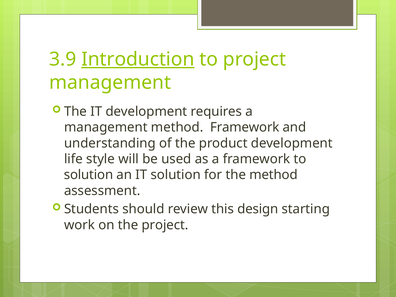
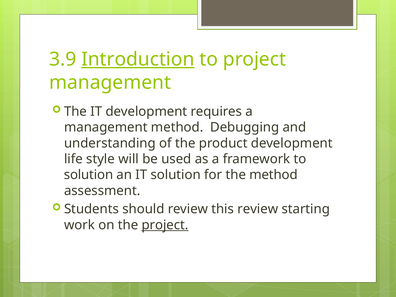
method Framework: Framework -> Debugging
this design: design -> review
project at (165, 225) underline: none -> present
